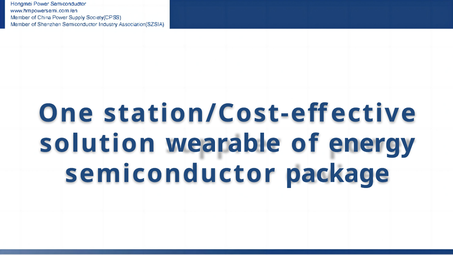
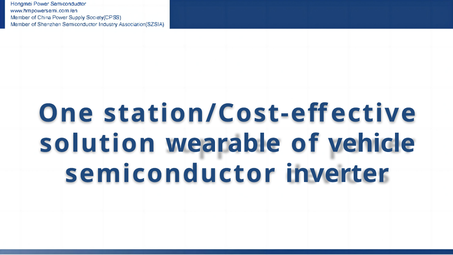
energy: energy -> vehicle
package: package -> inverter
